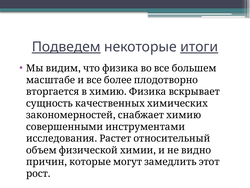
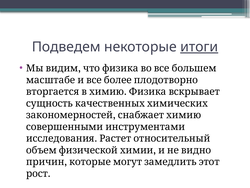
Подведем underline: present -> none
